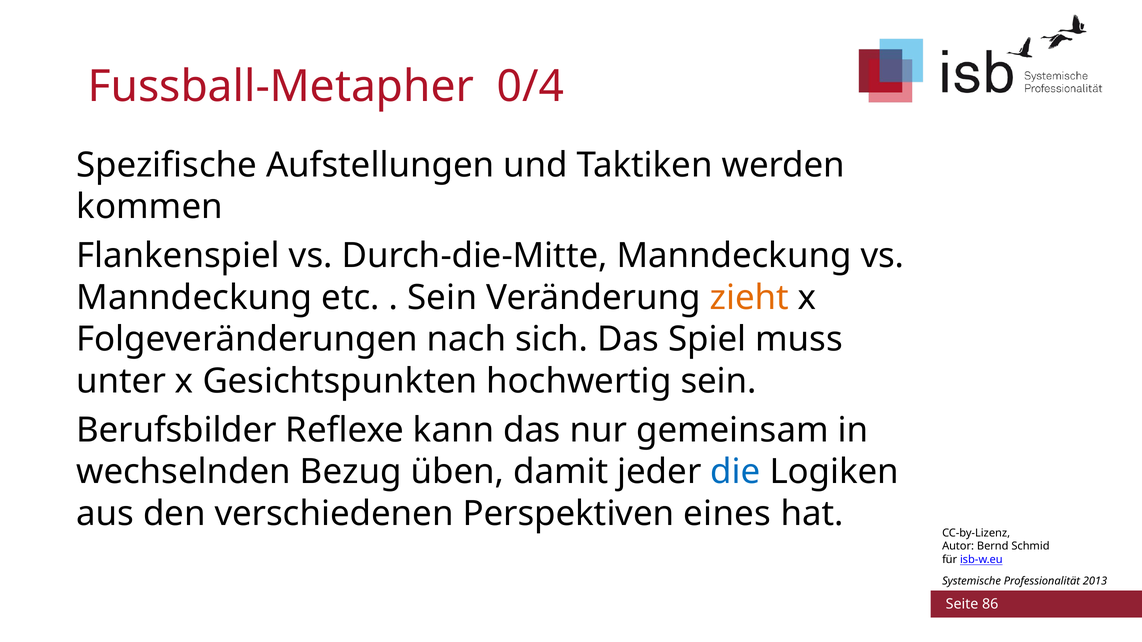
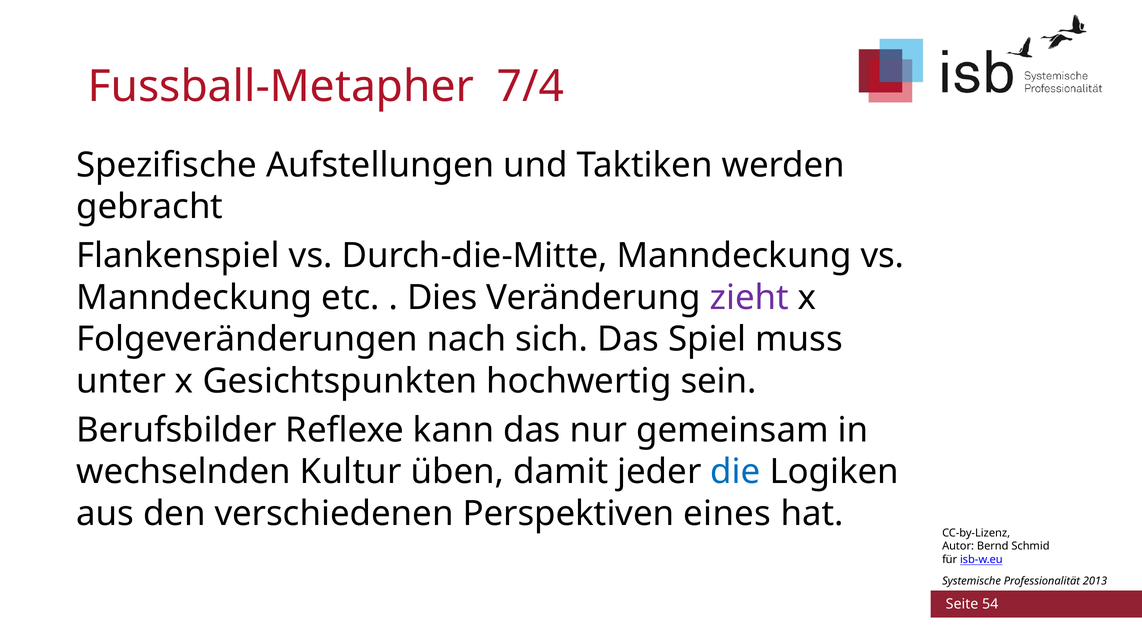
0/4: 0/4 -> 7/4
kommen: kommen -> gebracht
Sein at (442, 298): Sein -> Dies
zieht colour: orange -> purple
Bezug: Bezug -> Kultur
86: 86 -> 54
